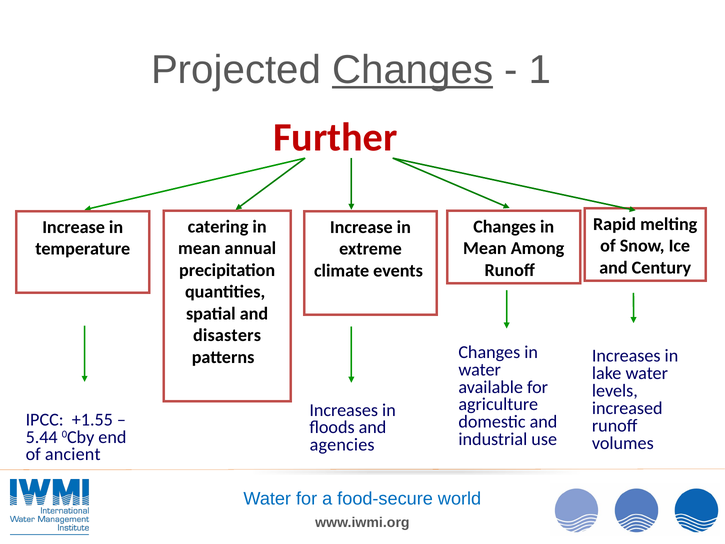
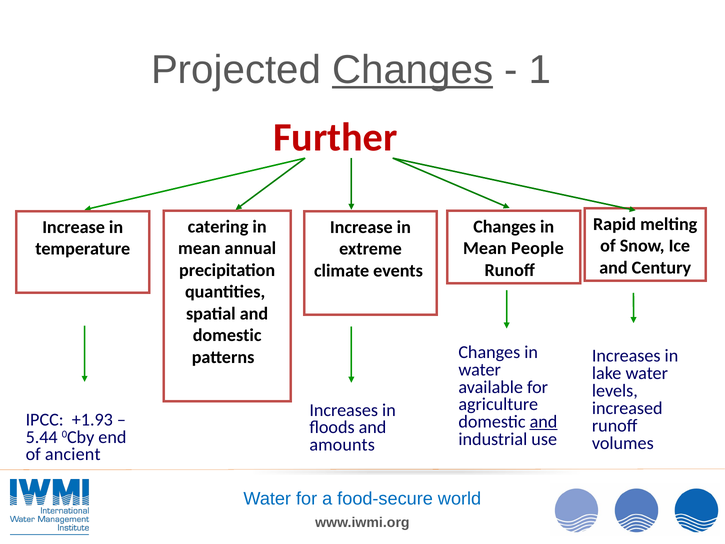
Among: Among -> People
disasters at (227, 335): disasters -> domestic
+1.55: +1.55 -> +1.93
and at (544, 422) underline: none -> present
agencies: agencies -> amounts
